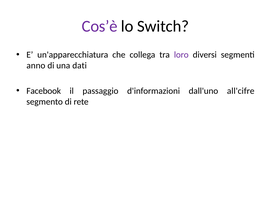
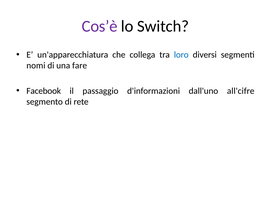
loro colour: purple -> blue
anno: anno -> nomi
dati: dati -> fare
